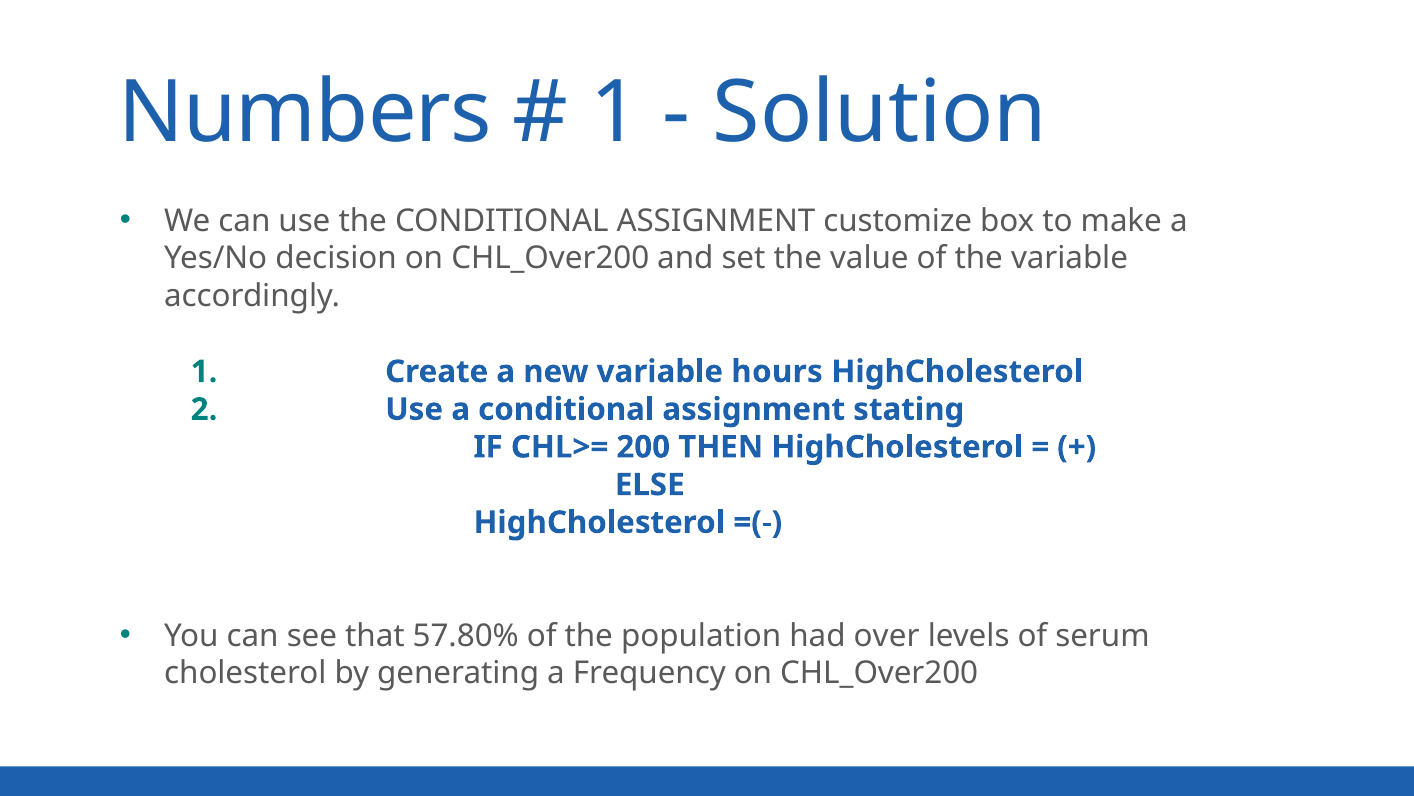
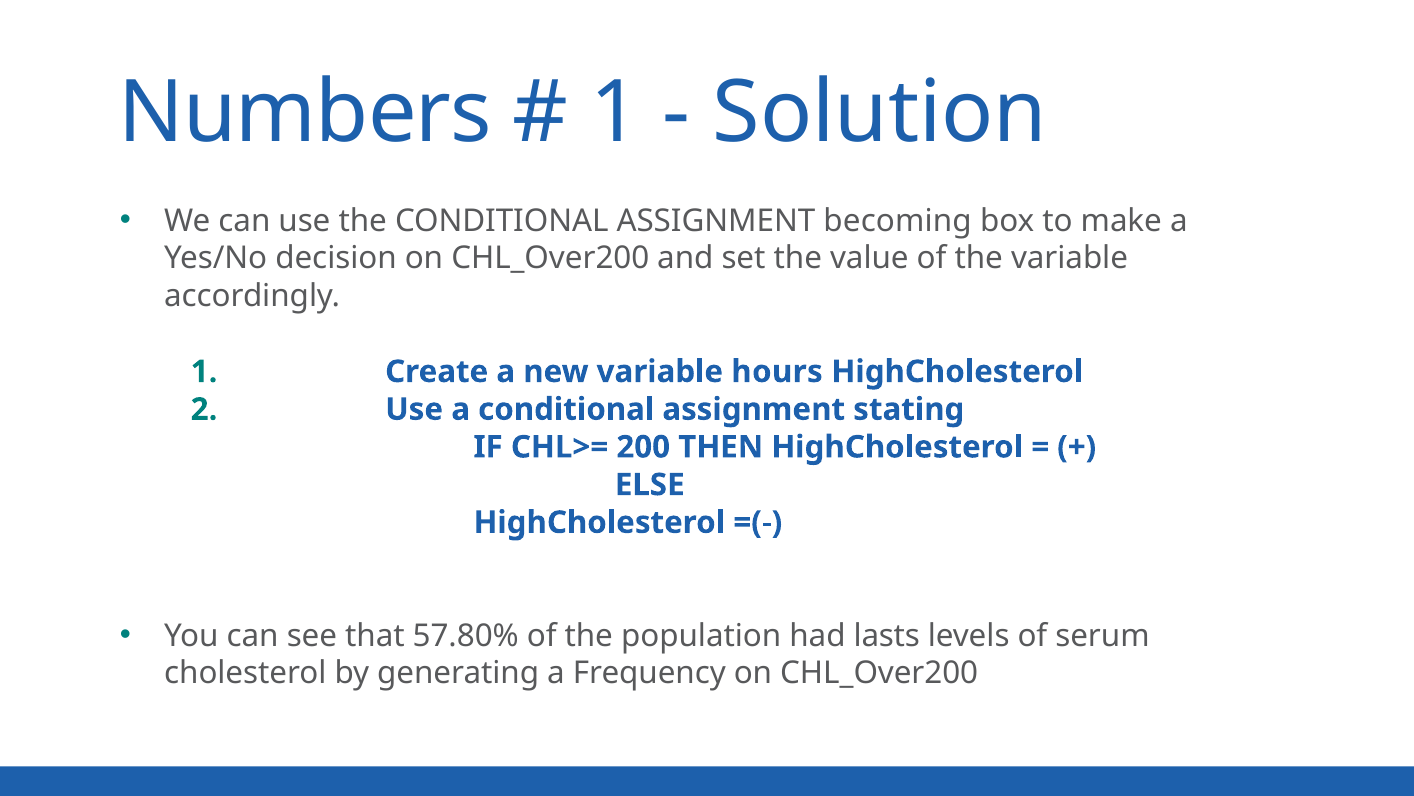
customize: customize -> becoming
over: over -> lasts
